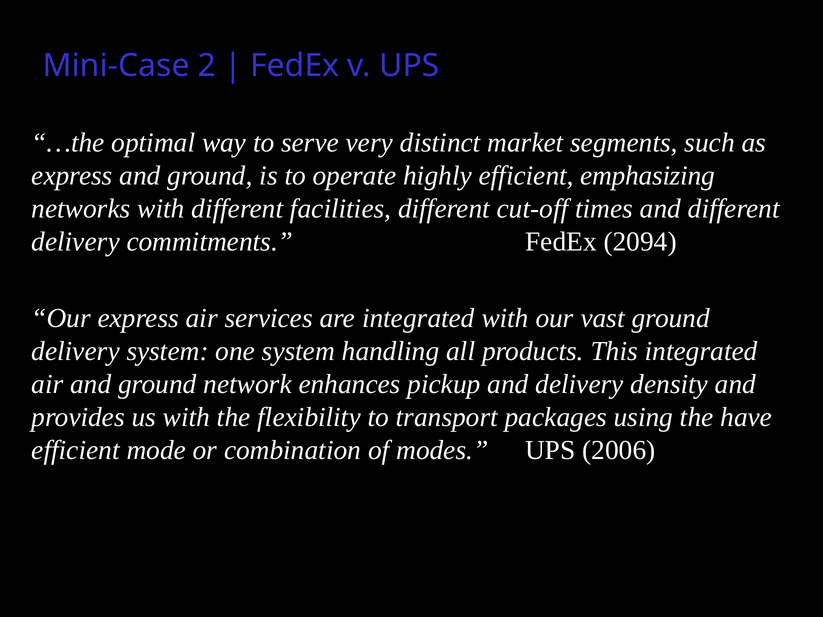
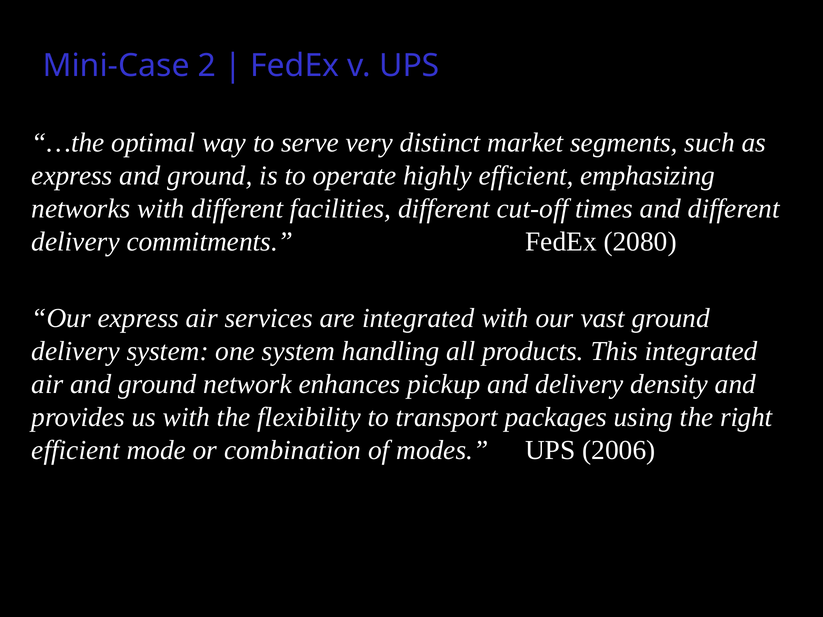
2094: 2094 -> 2080
have: have -> right
